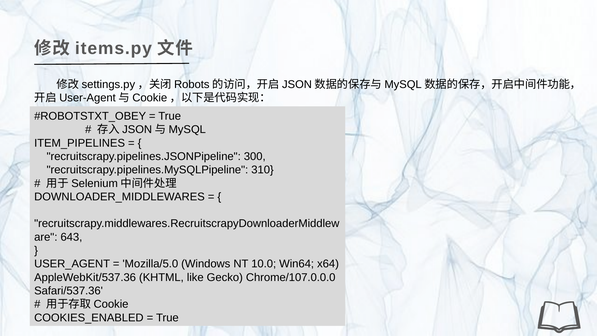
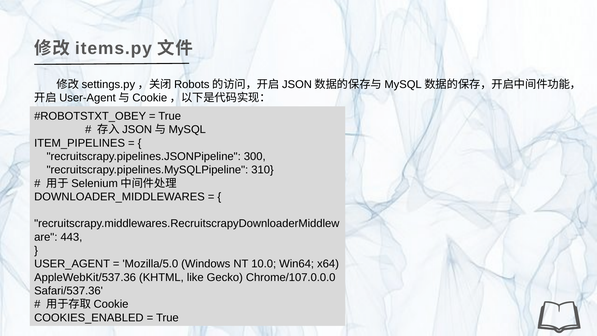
643: 643 -> 443
